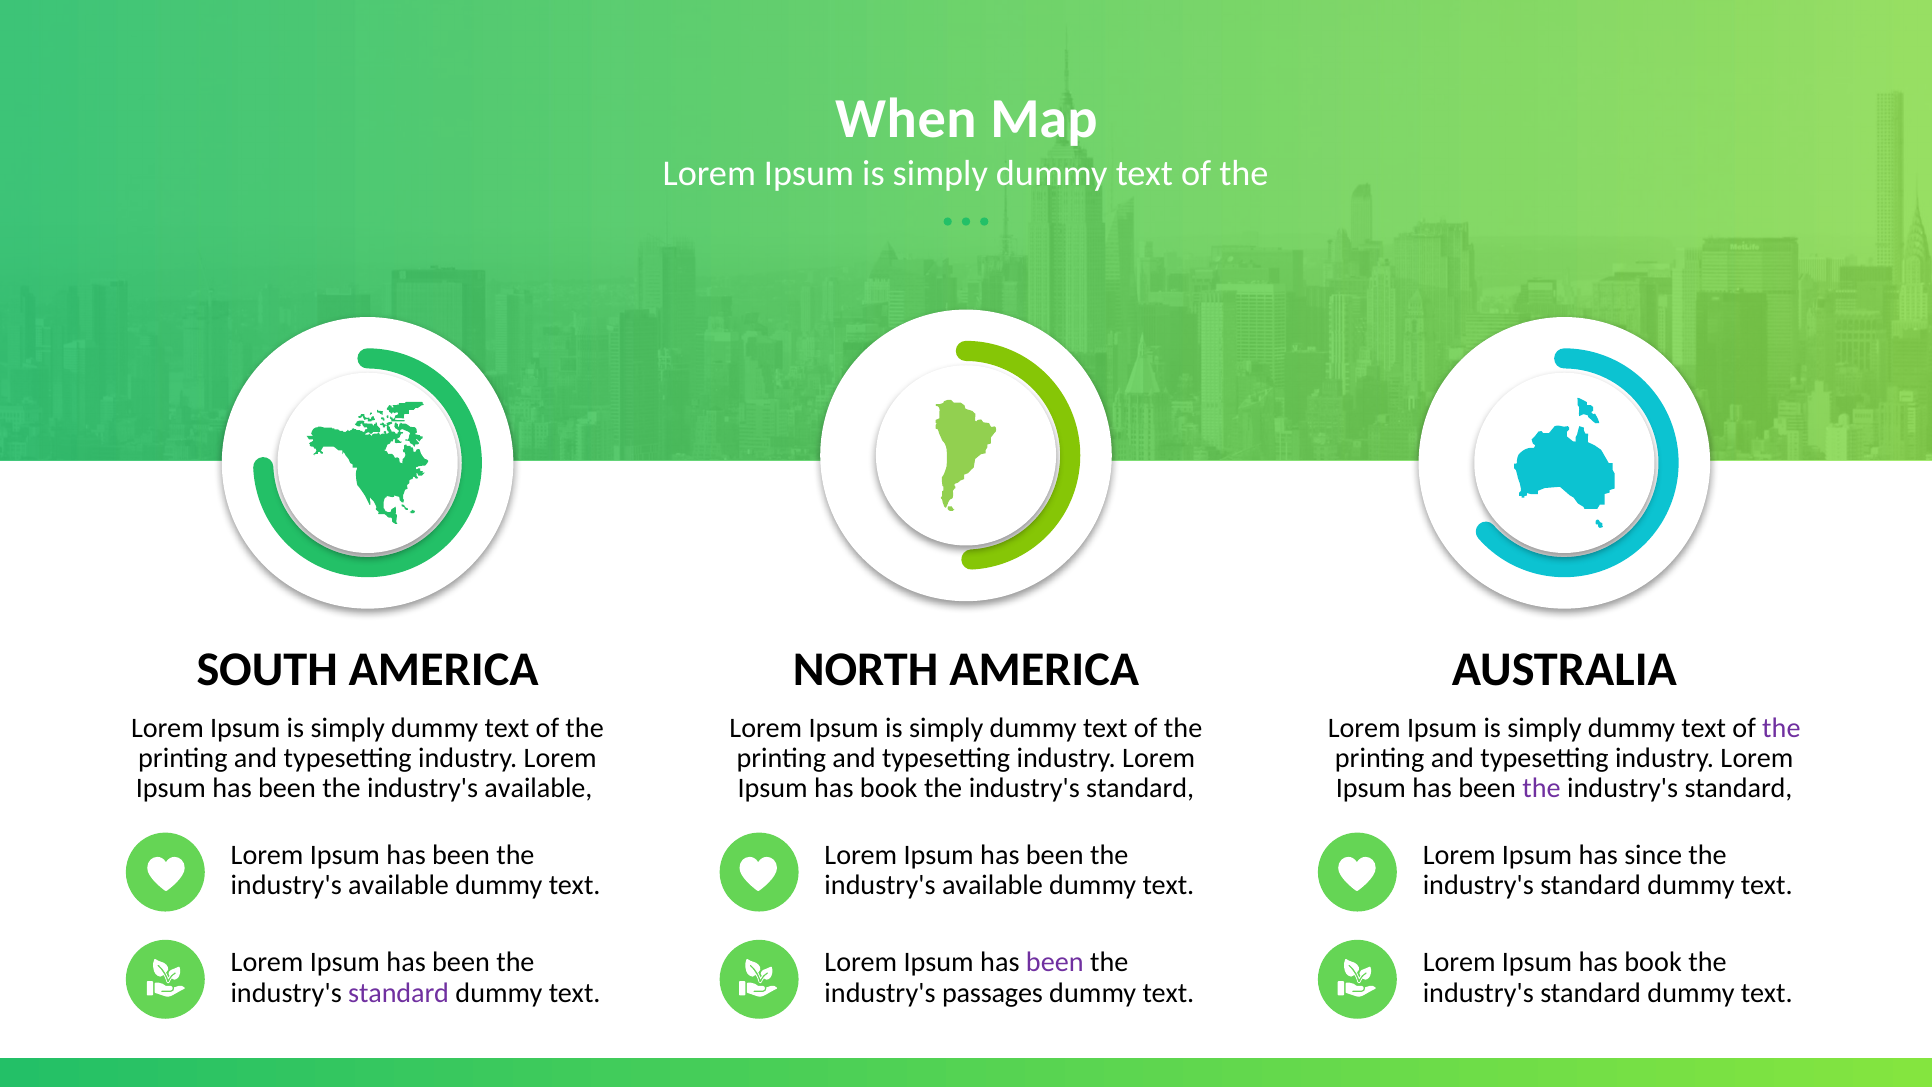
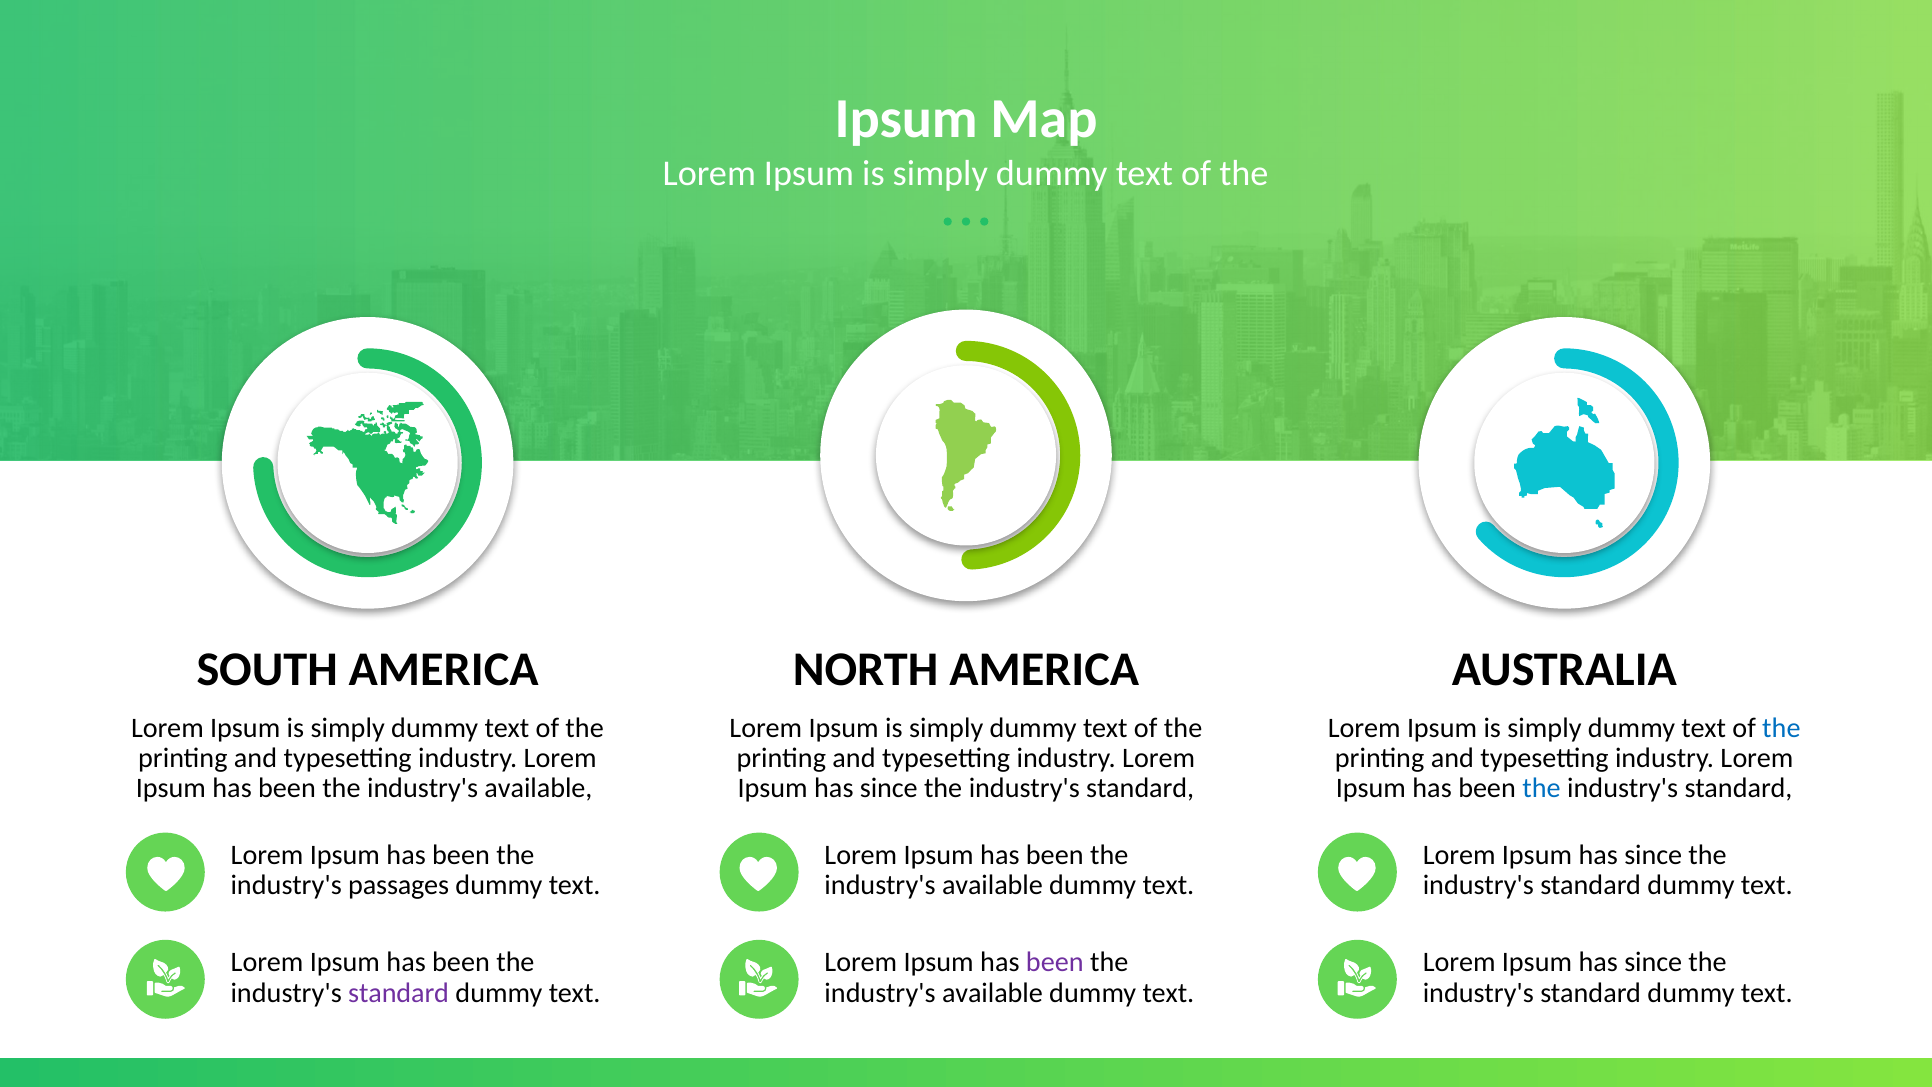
When at (906, 119): When -> Ipsum
the at (1781, 728) colour: purple -> blue
book at (889, 788): book -> since
the at (1542, 788) colour: purple -> blue
available at (399, 885): available -> passages
book at (1653, 962): book -> since
passages at (992, 993): passages -> available
